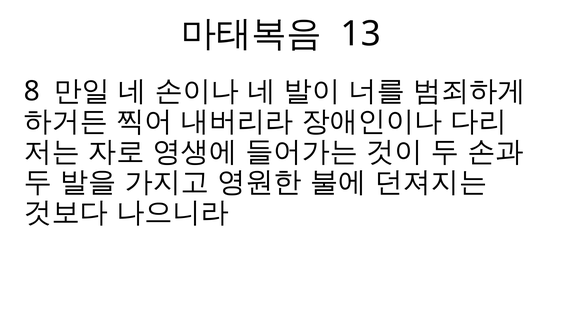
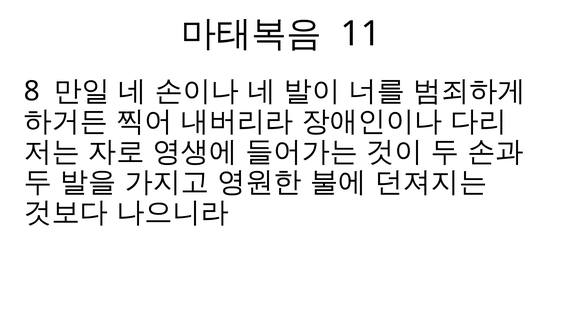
13: 13 -> 11
